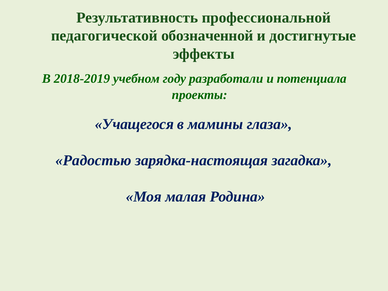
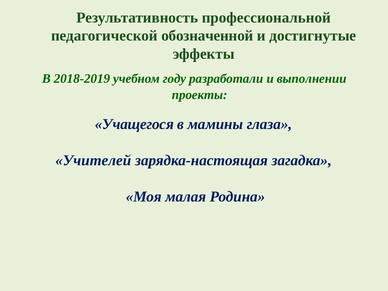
потенциала: потенциала -> выполнении
Радостью: Радостью -> Учителей
